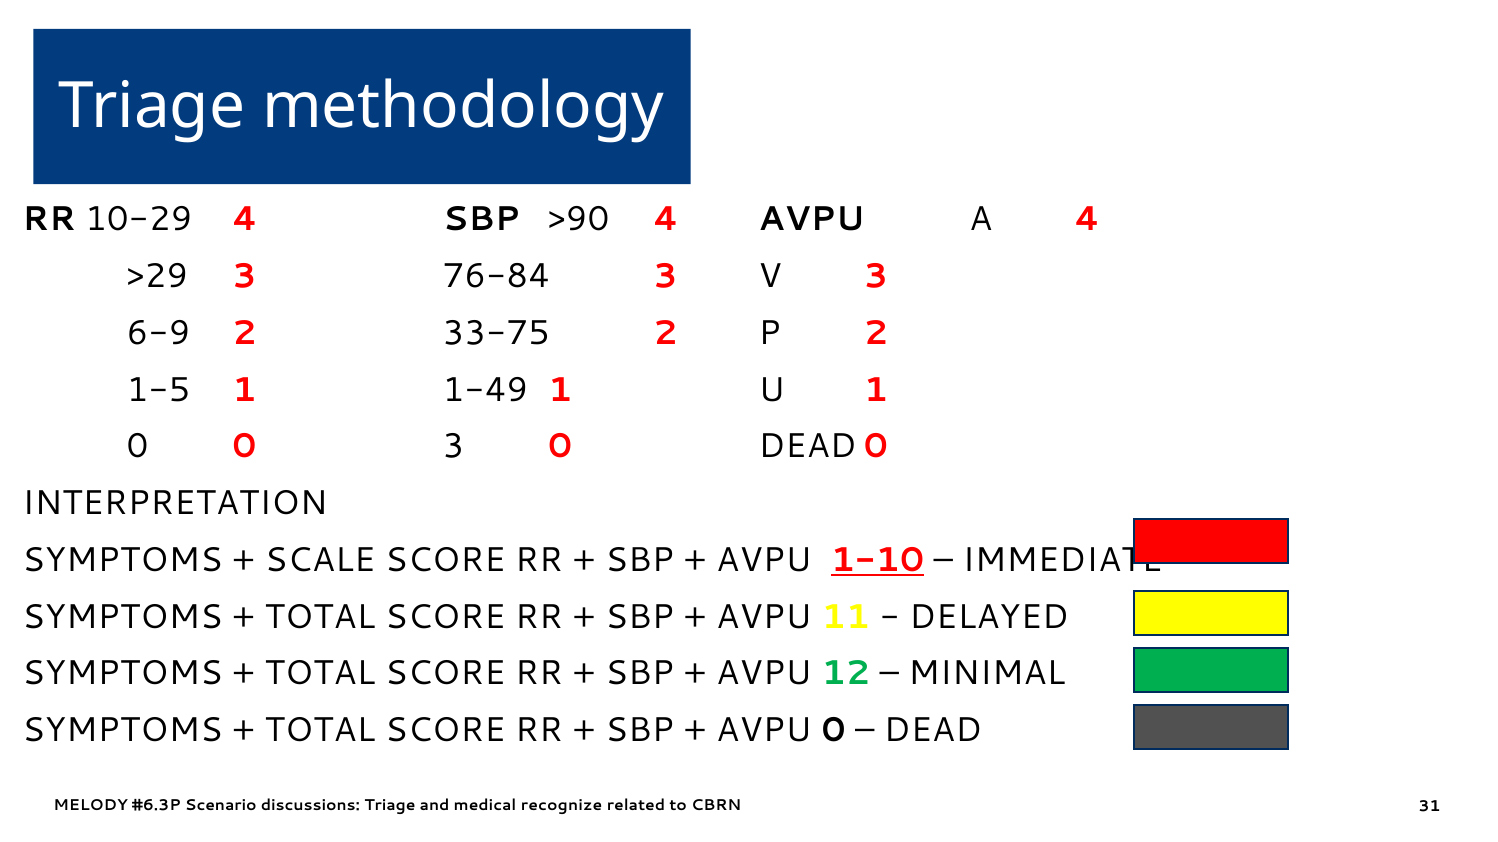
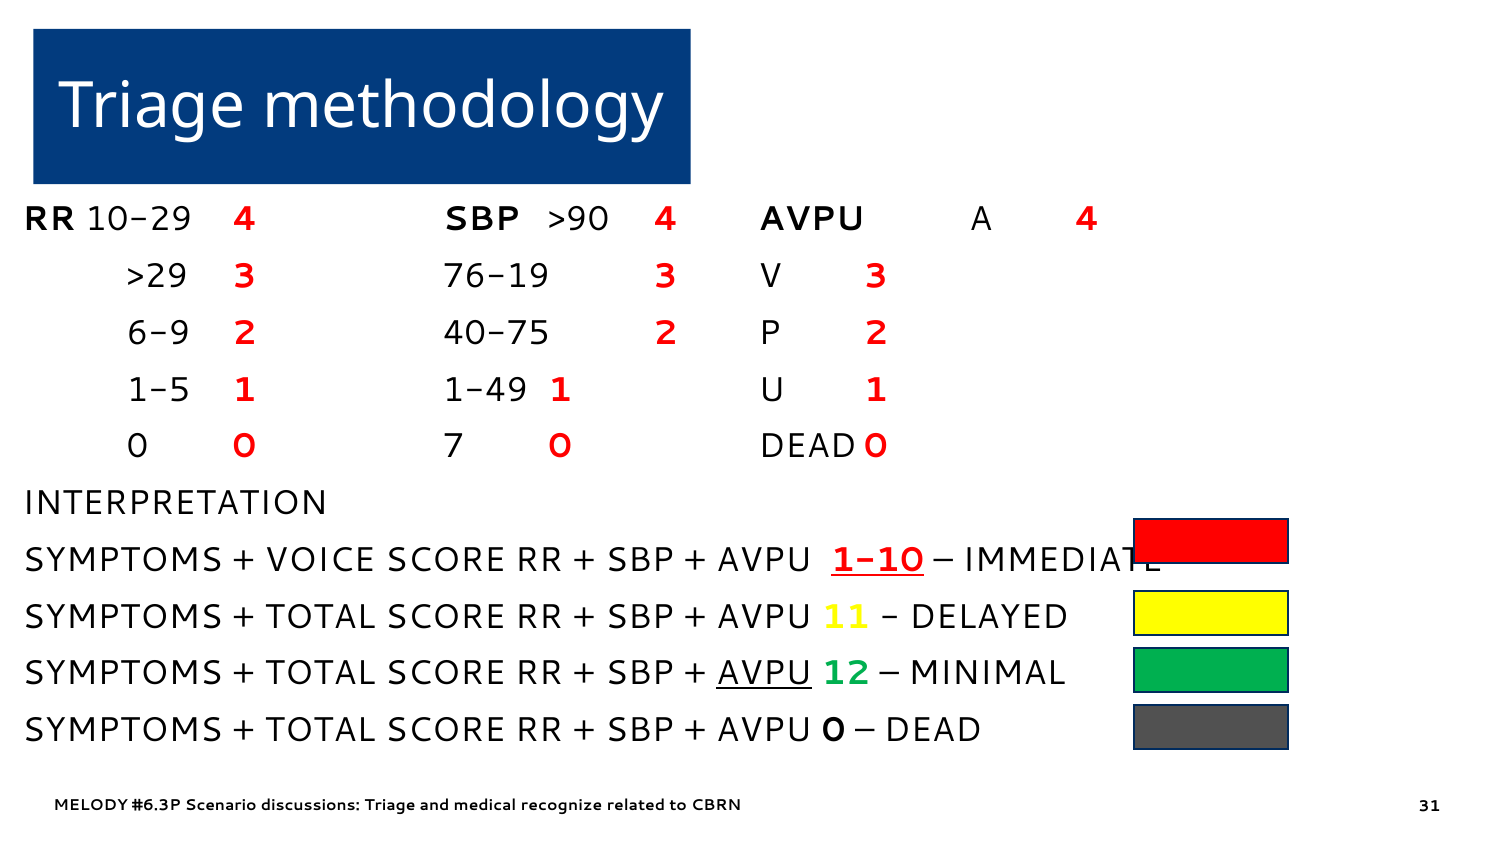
76-84: 76-84 -> 76-19
33-75: 33-75 -> 40-75
0 3: 3 -> 7
SCALE: SCALE -> VOICE
AVPU at (764, 674) underline: none -> present
